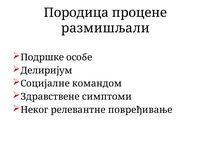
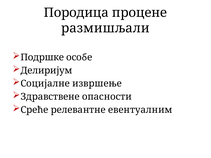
командом: командом -> извршење
симптоми: симптоми -> опасности
Неког: Неког -> Среће
повређивање: повређивање -> евентуалним
